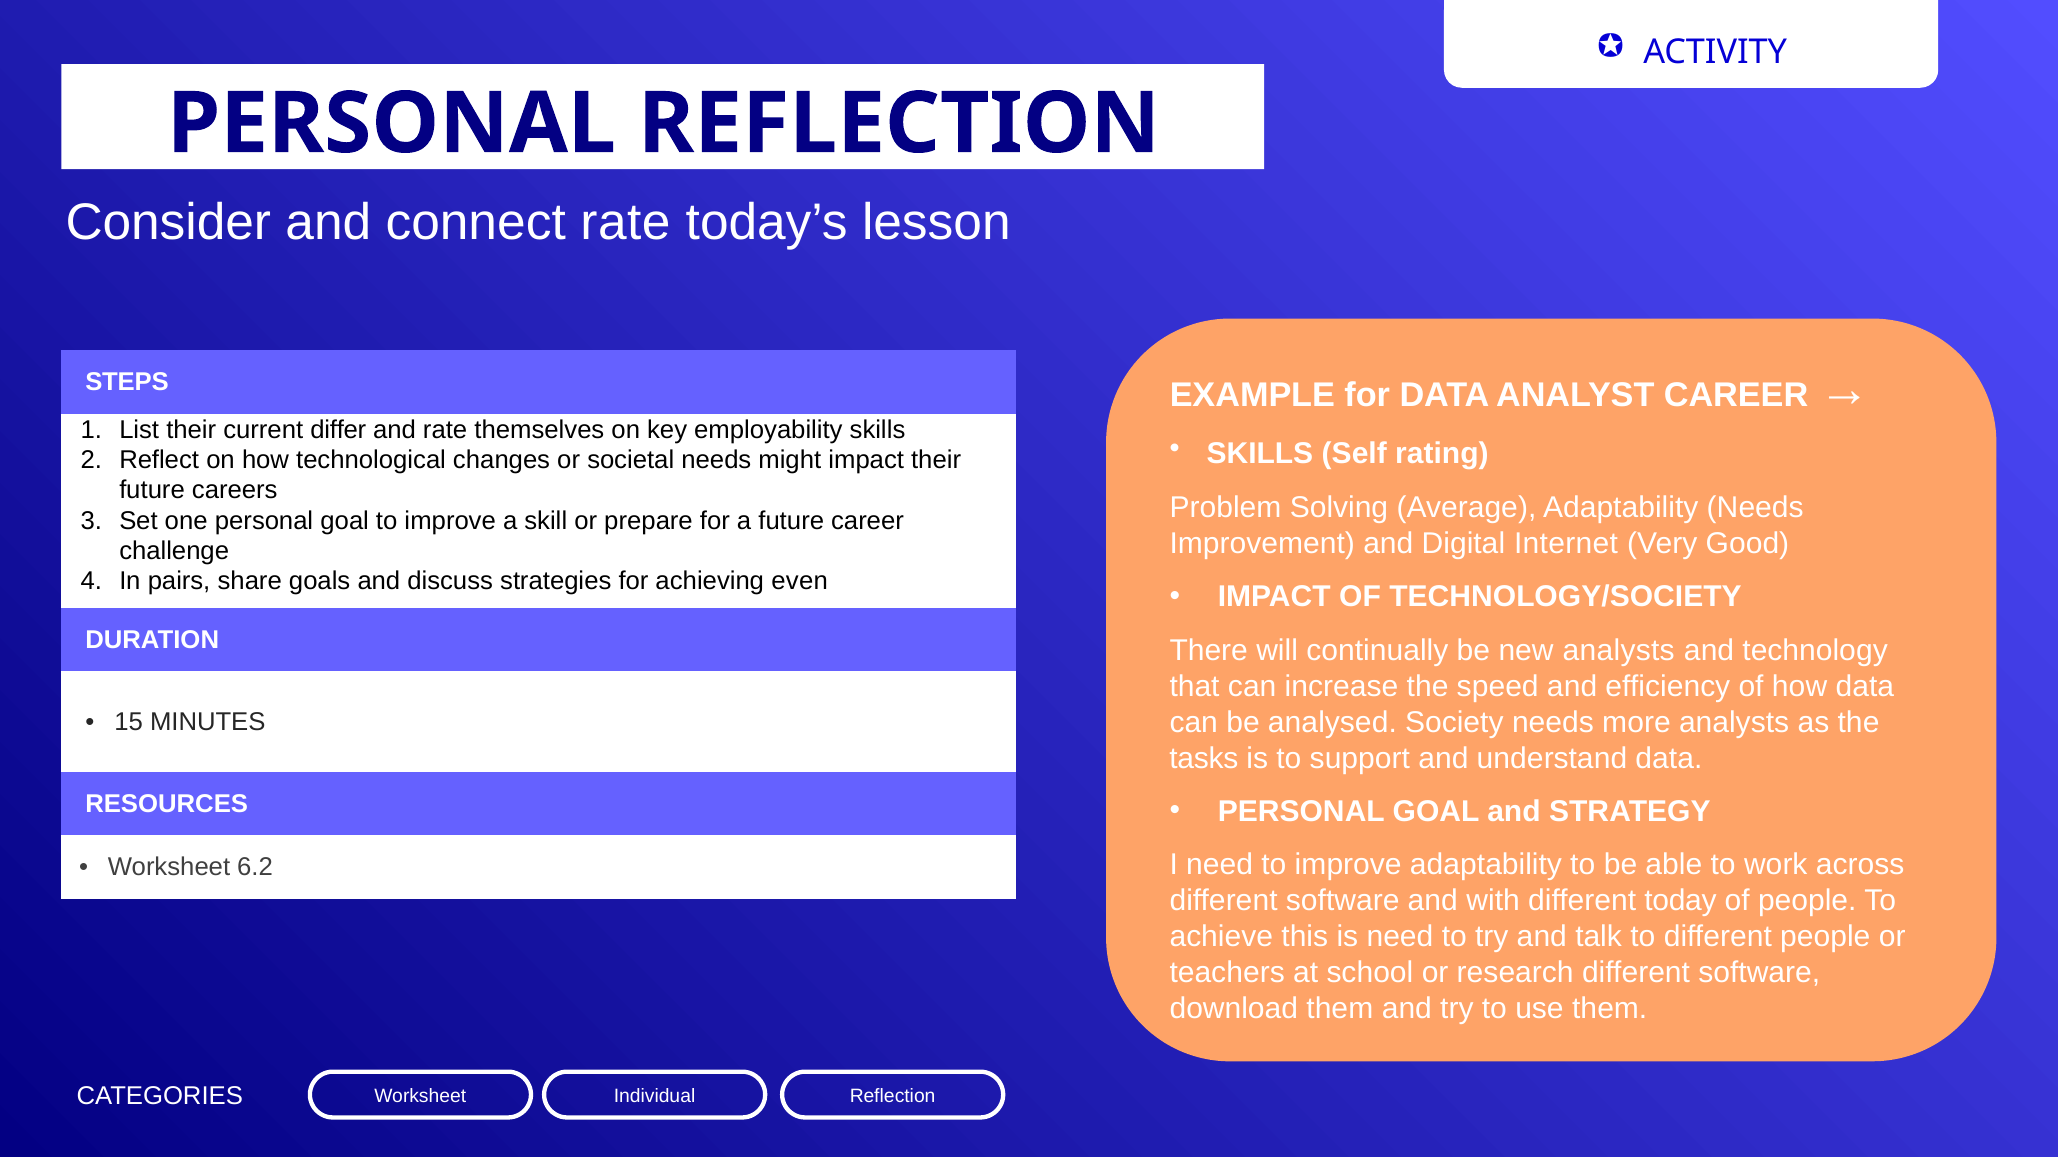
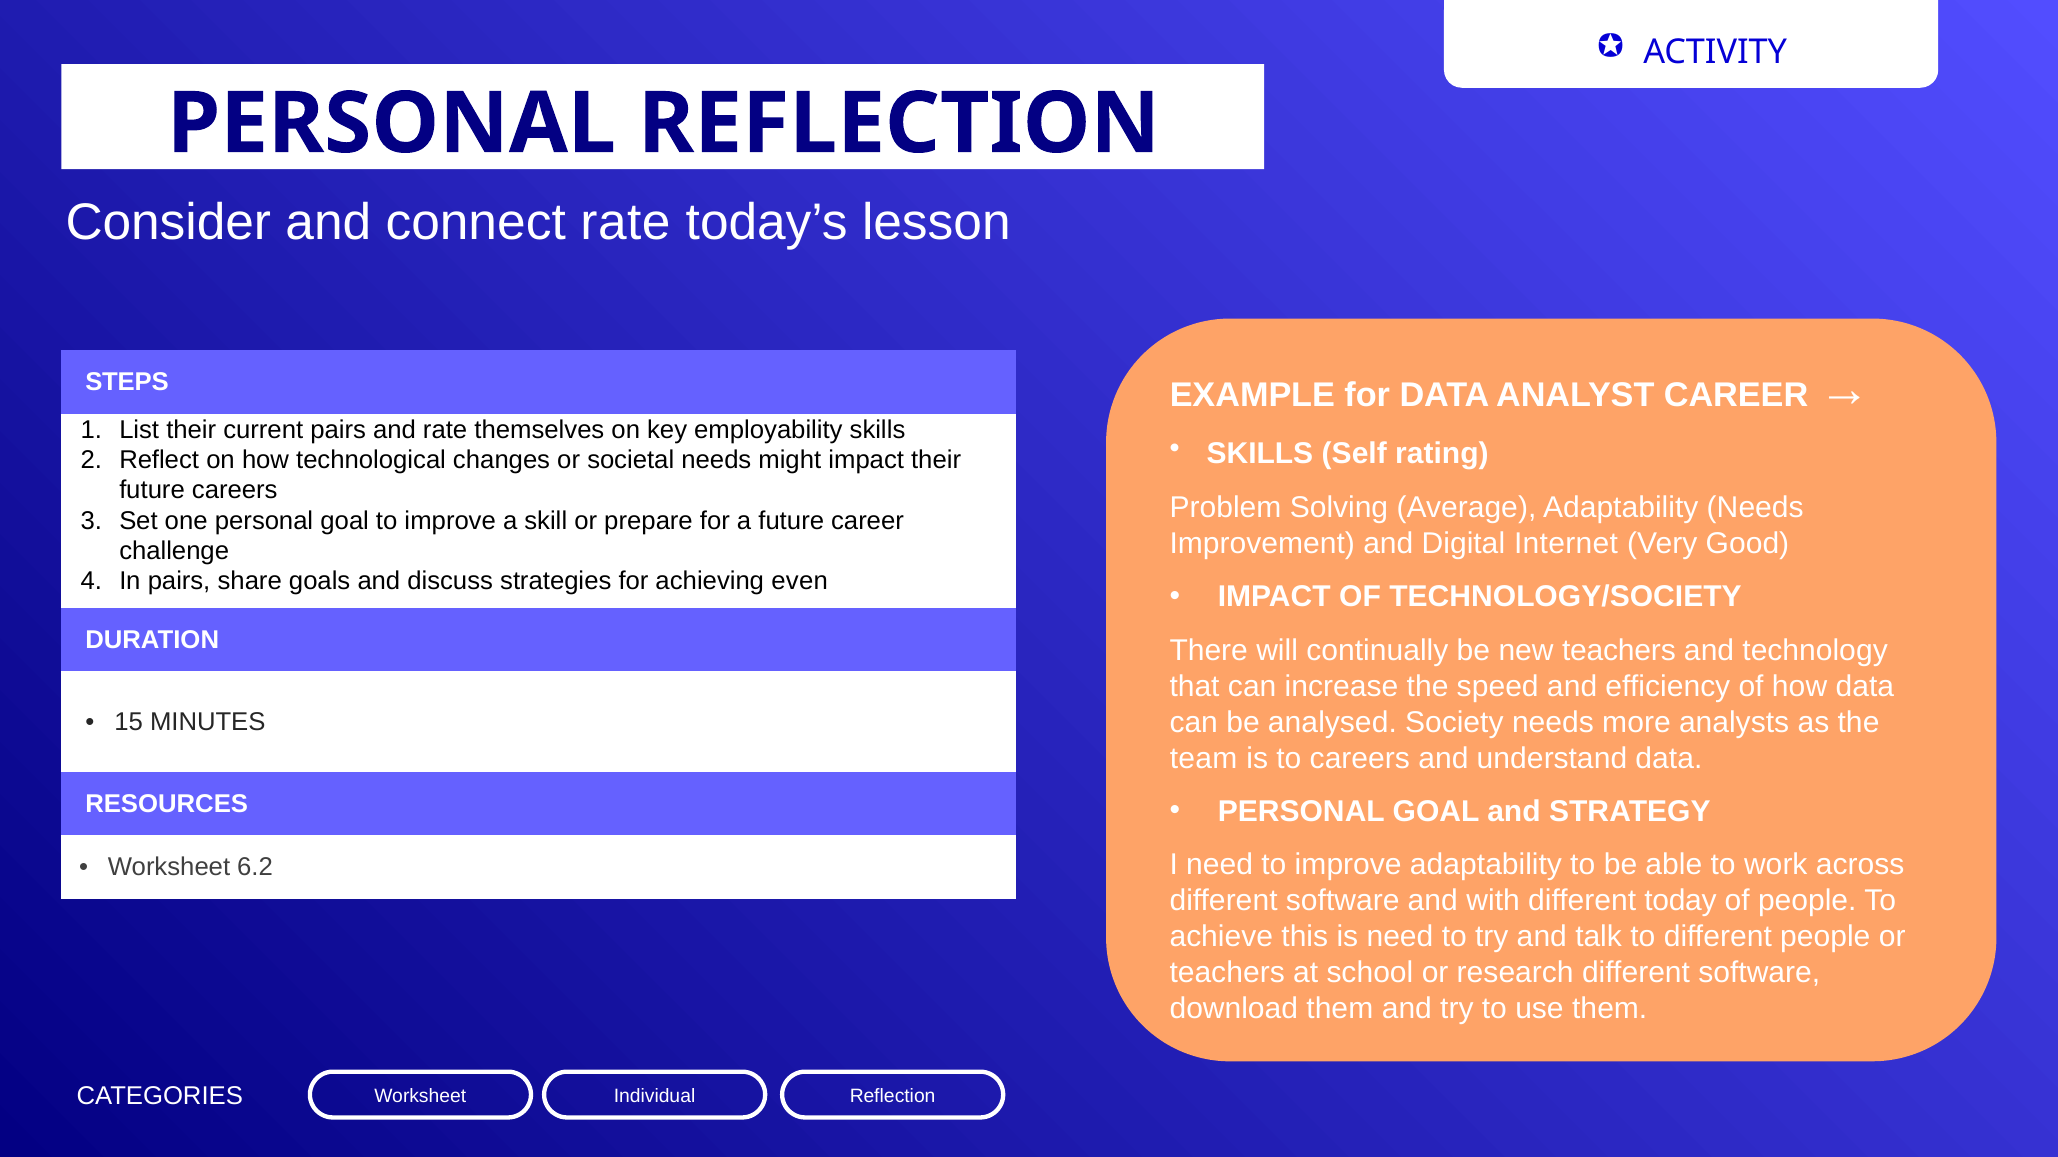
current differ: differ -> pairs
new analysts: analysts -> teachers
tasks: tasks -> team
to support: support -> careers
